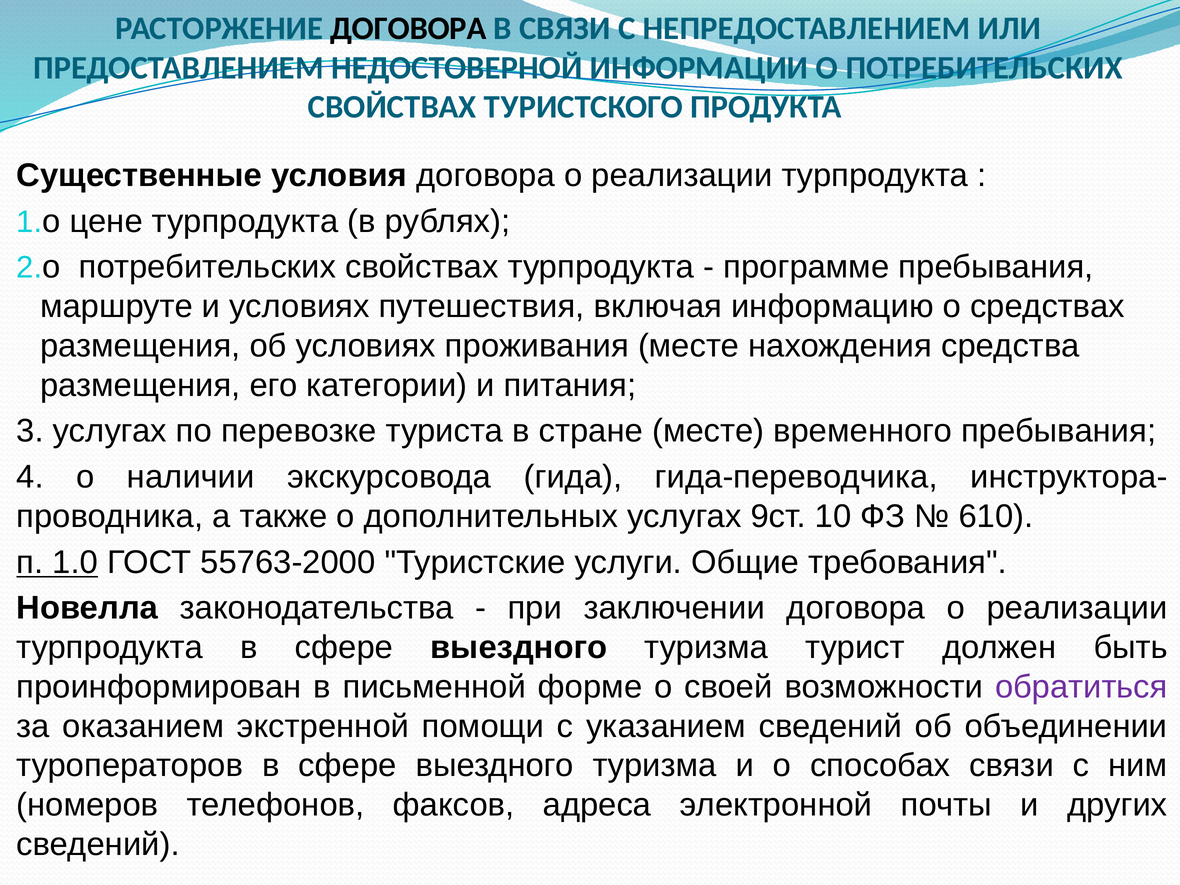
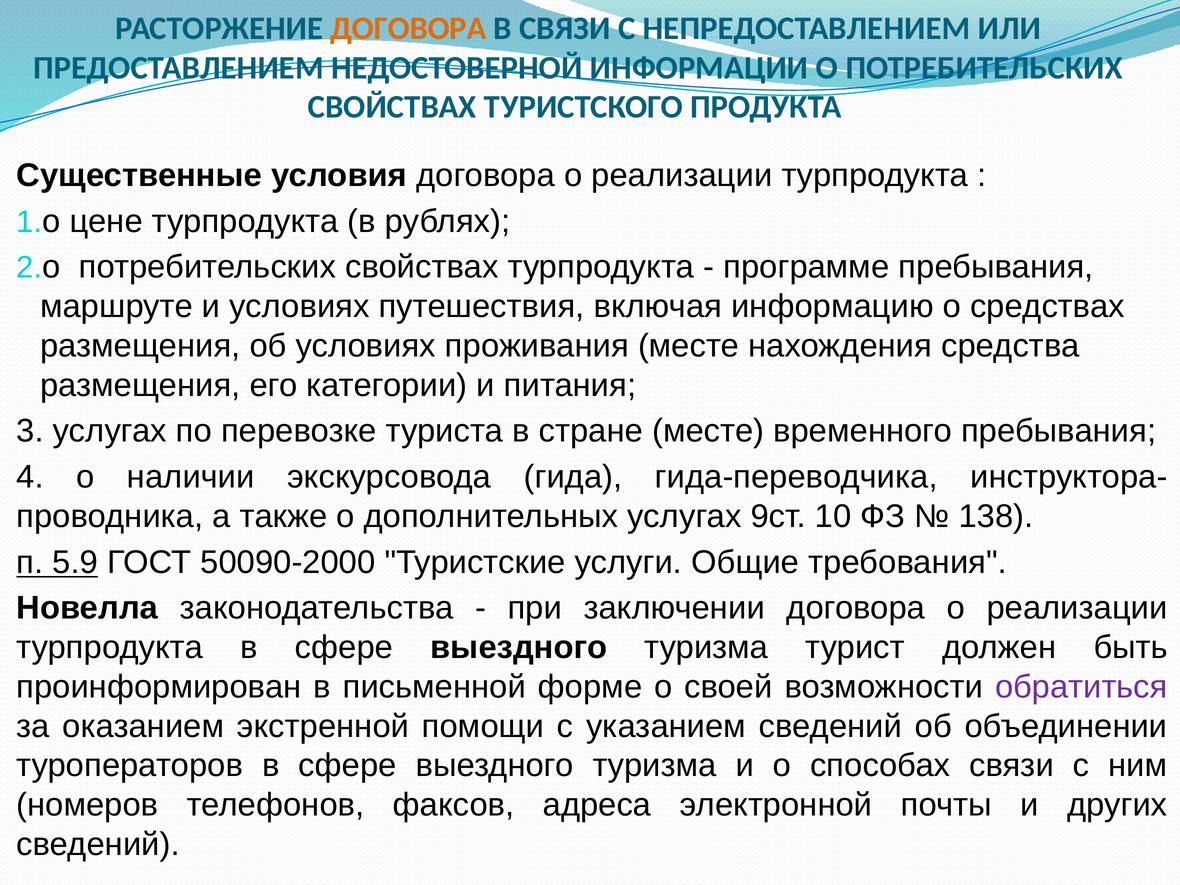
ДОГОВОРА at (408, 28) colour: black -> orange
610: 610 -> 138
1.0: 1.0 -> 5.9
55763-2000: 55763-2000 -> 50090-2000
